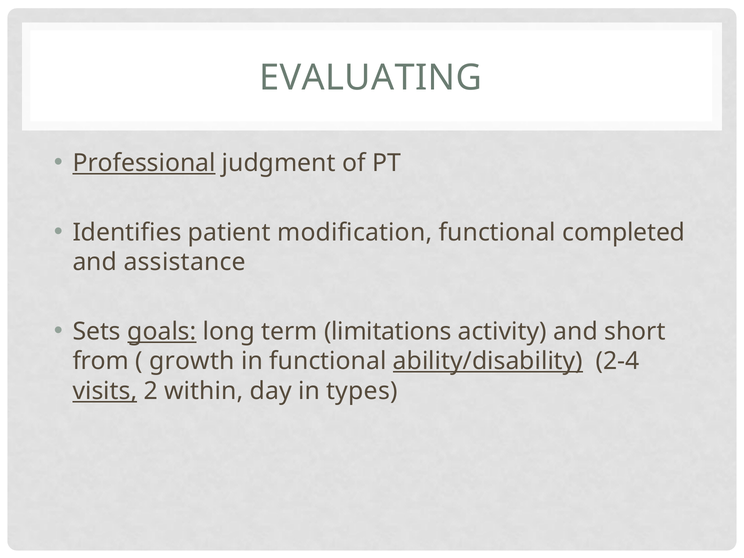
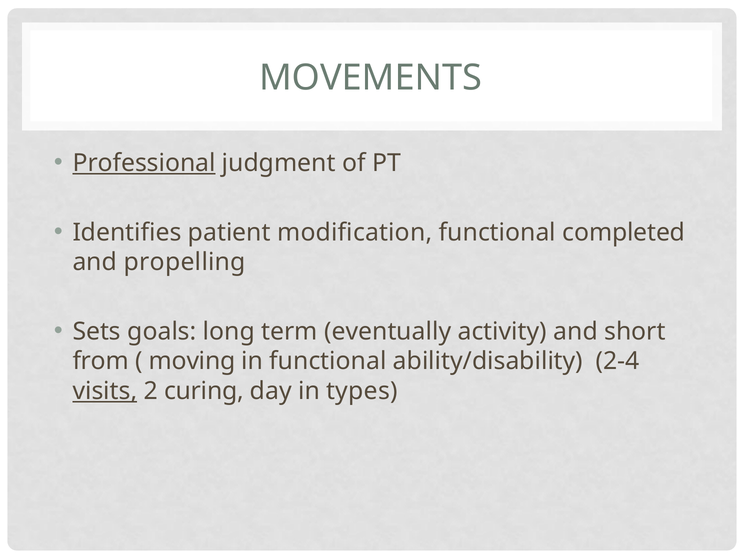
EVALUATING: EVALUATING -> MOVEMENTS
assistance: assistance -> propelling
goals underline: present -> none
limitations: limitations -> eventually
growth: growth -> moving
ability/disability underline: present -> none
within: within -> curing
